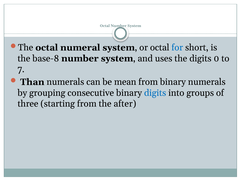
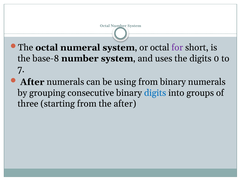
for colour: blue -> purple
Than at (32, 82): Than -> After
mean: mean -> using
